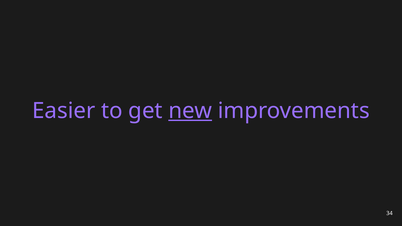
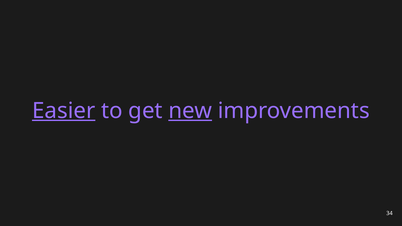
Easier underline: none -> present
